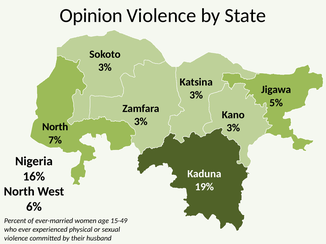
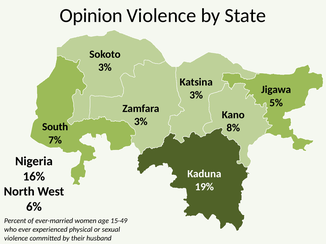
North at (55, 127): North -> South
3% at (233, 128): 3% -> 8%
